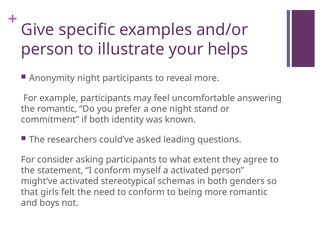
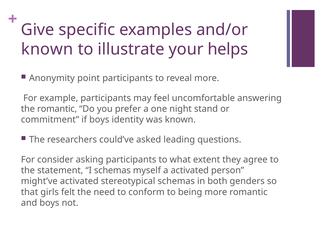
person at (47, 49): person -> known
Anonymity night: night -> point
if both: both -> boys
I conform: conform -> schemas
